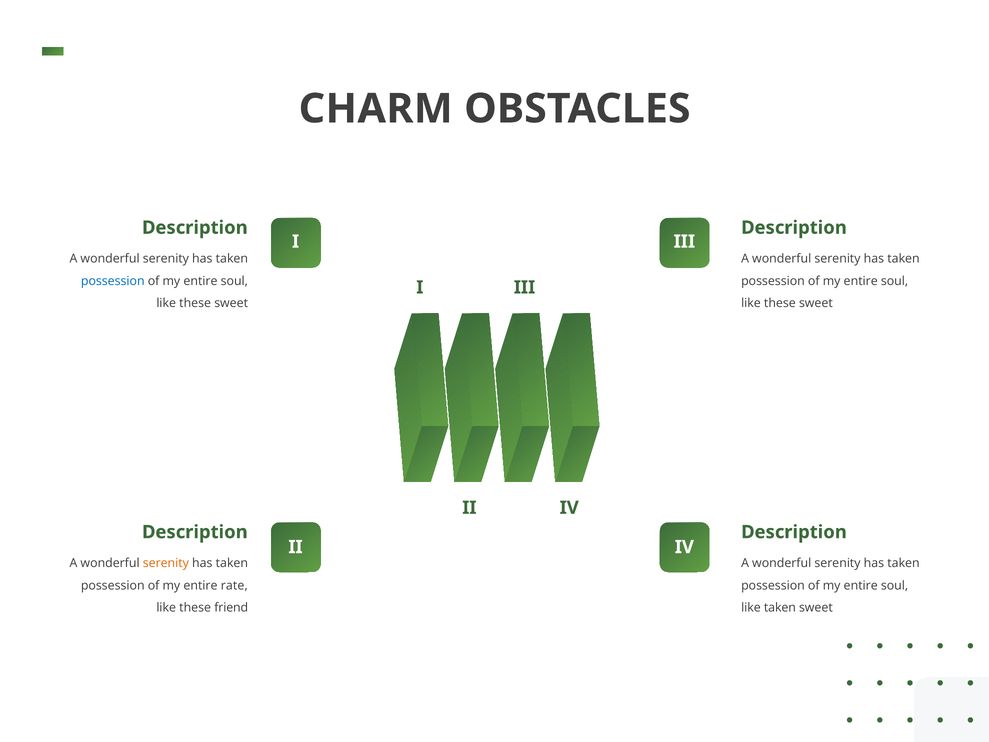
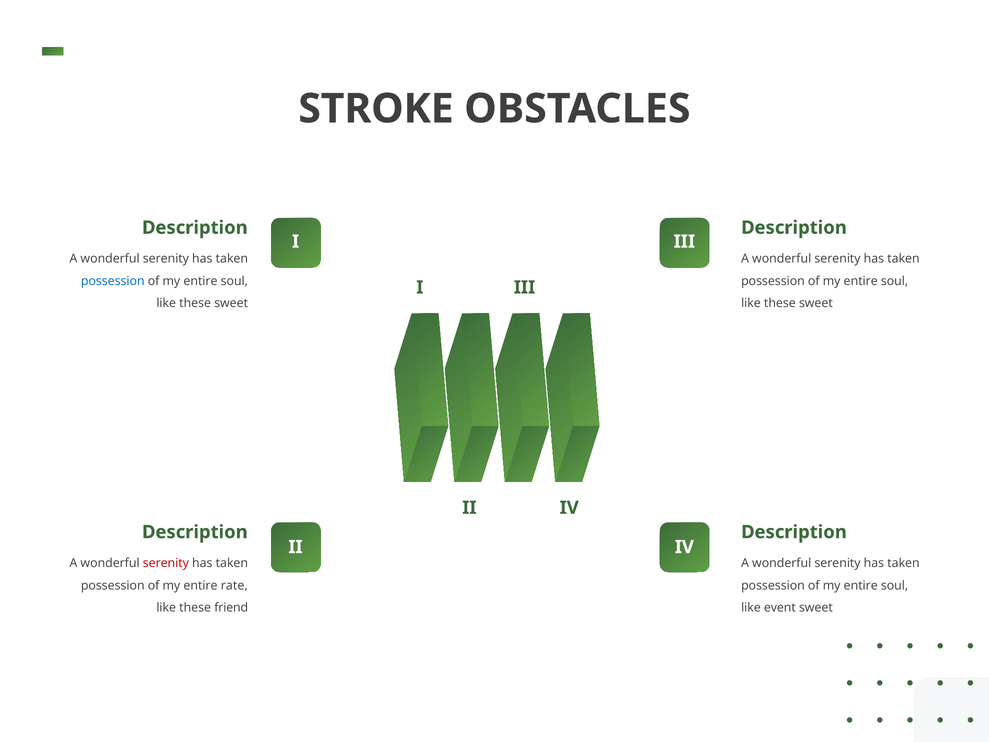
CHARM: CHARM -> STROKE
serenity at (166, 563) colour: orange -> red
like taken: taken -> event
